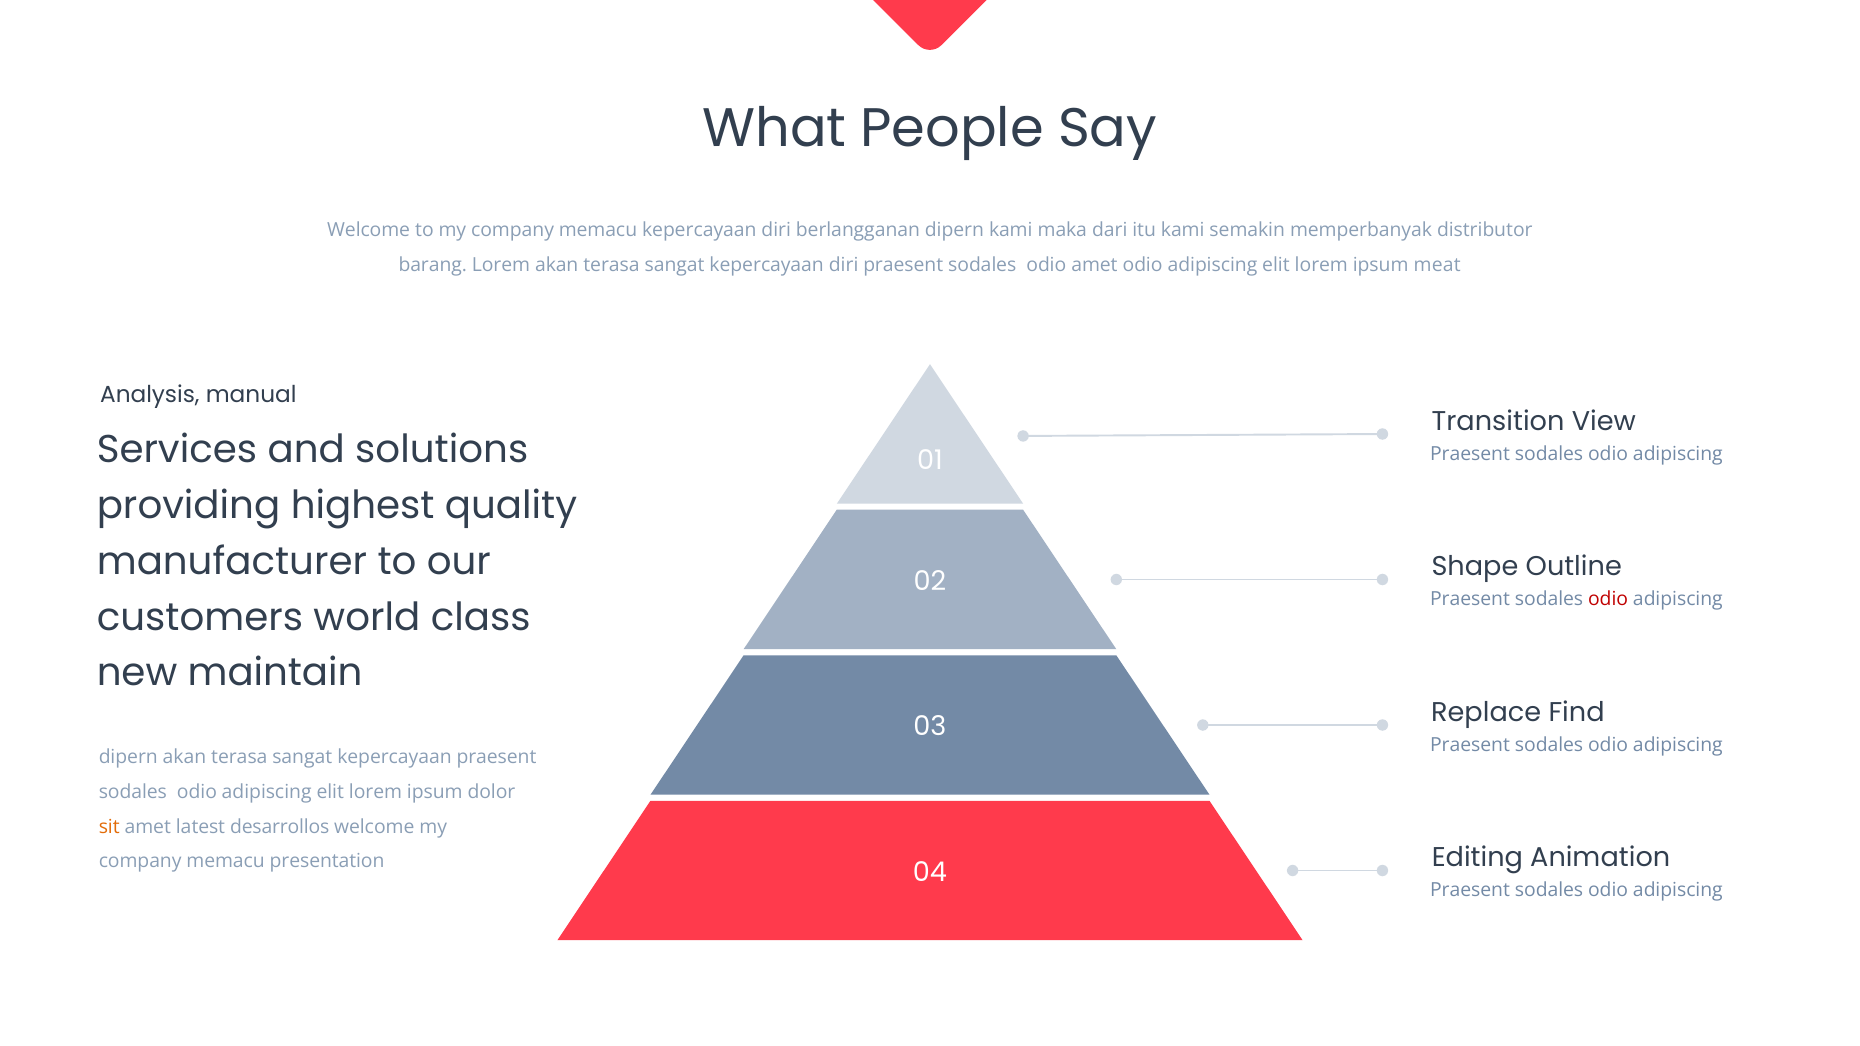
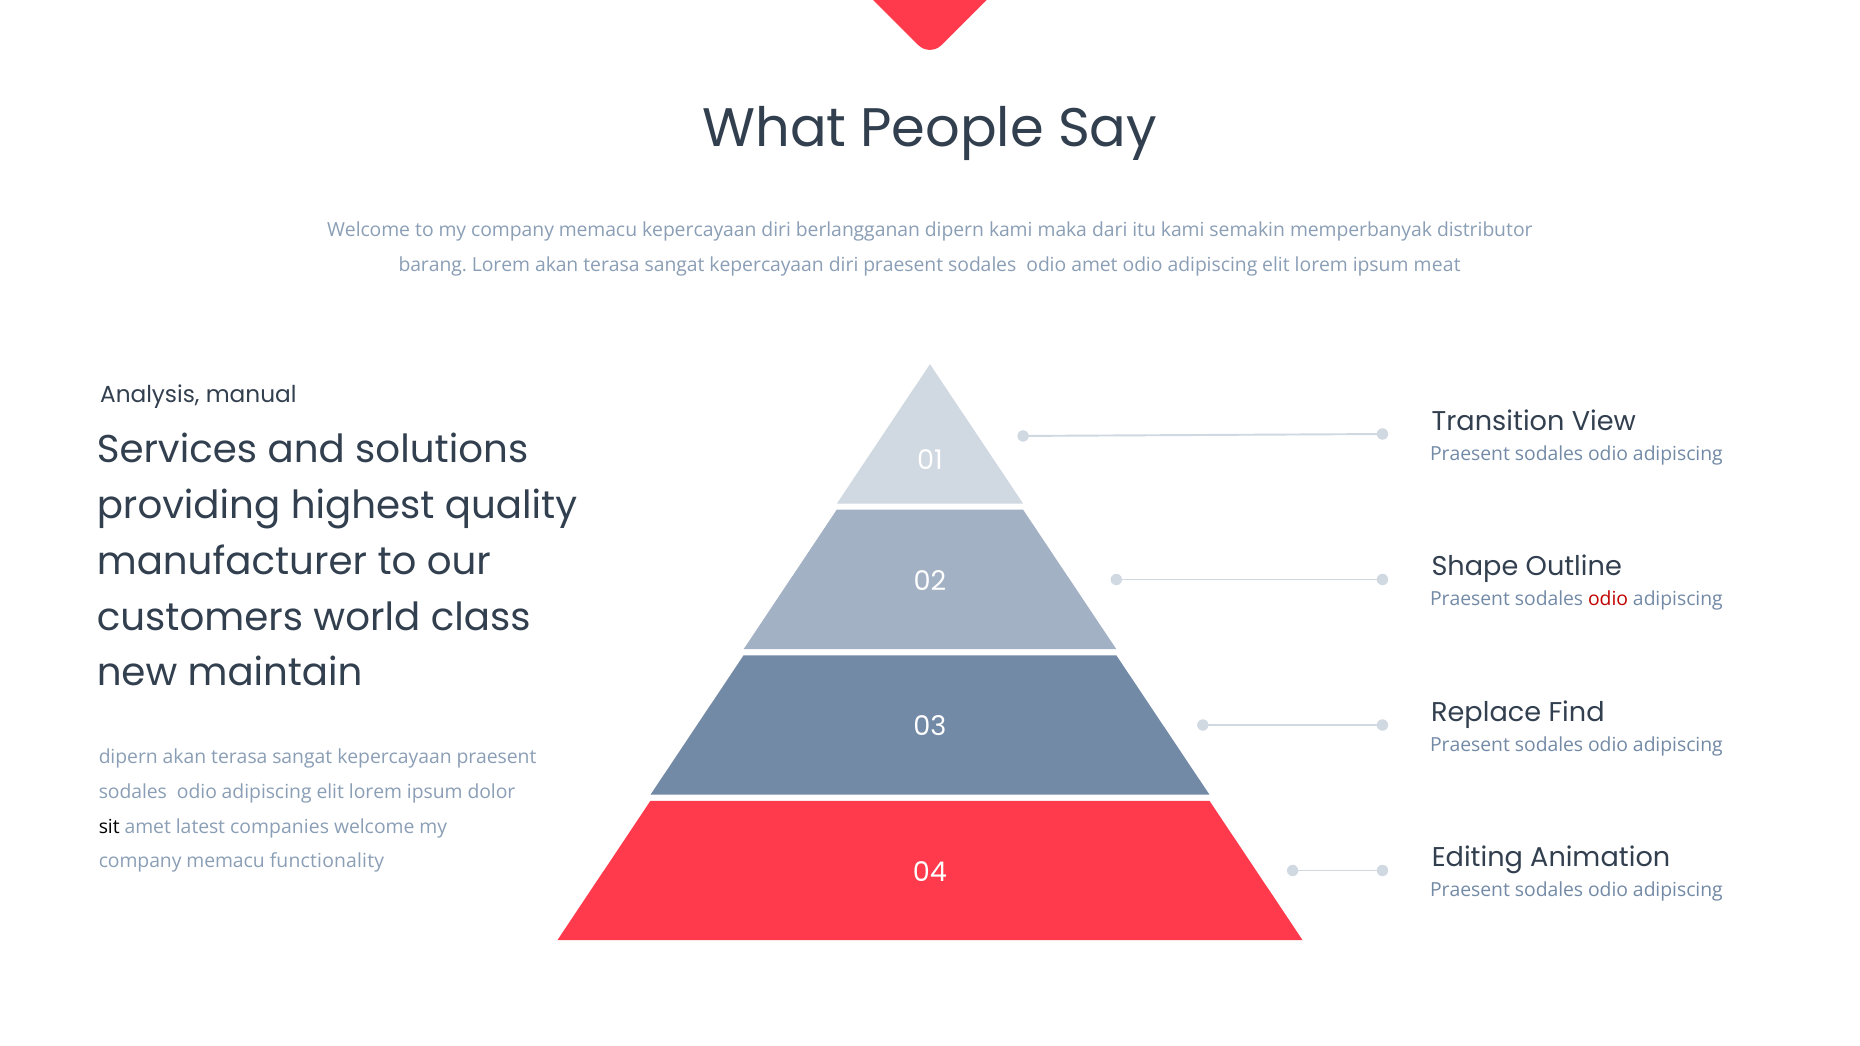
sit colour: orange -> black
desarrollos: desarrollos -> companies
presentation: presentation -> functionality
